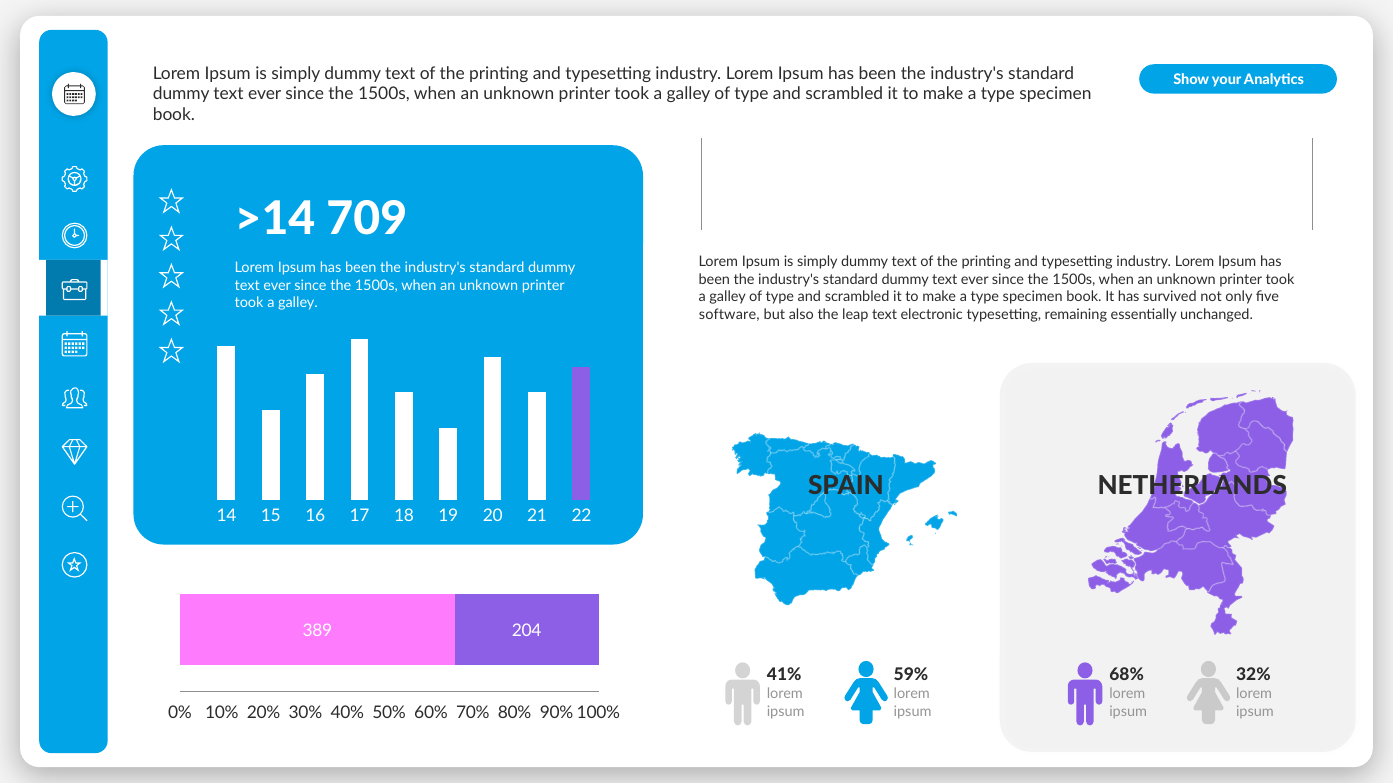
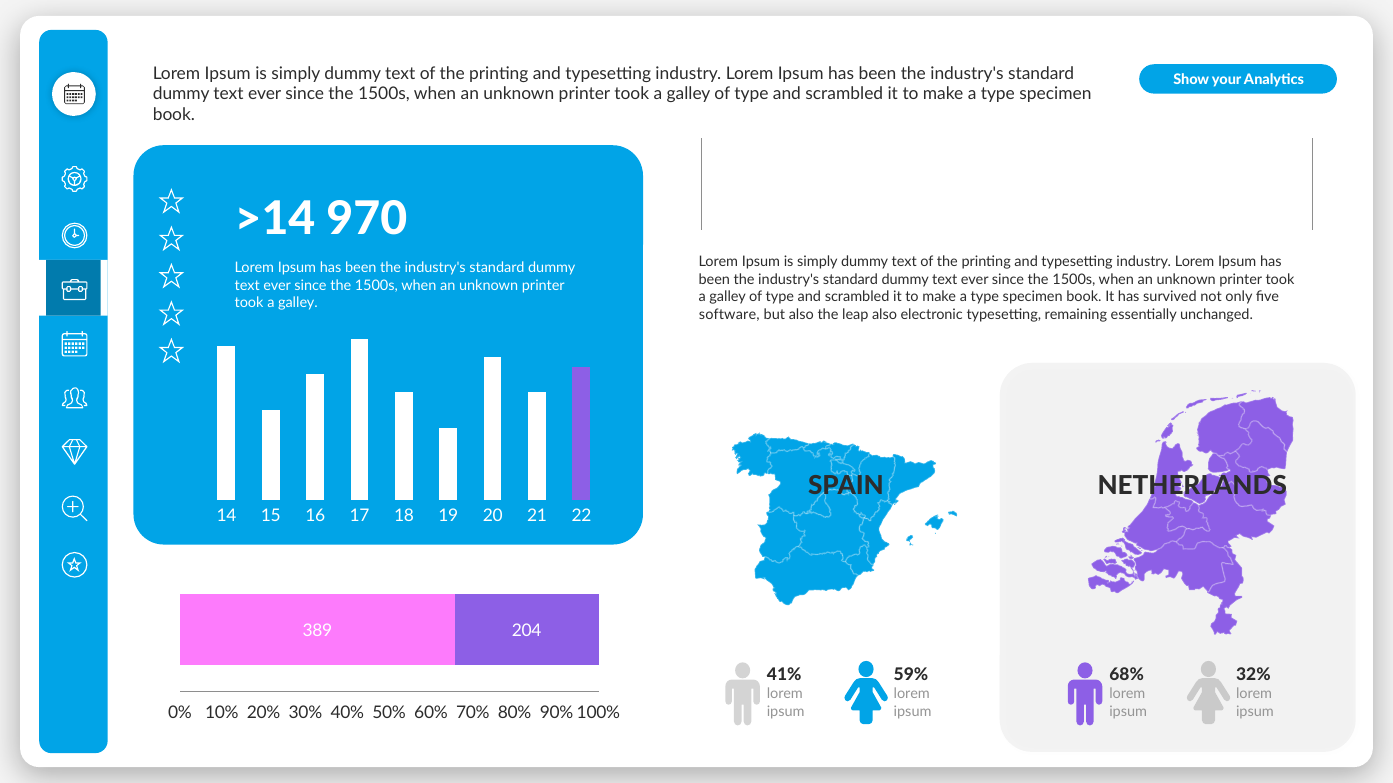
709: 709 -> 970
leap text: text -> also
